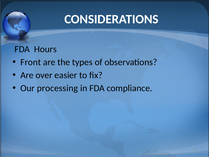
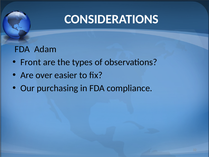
Hours: Hours -> Adam
processing: processing -> purchasing
